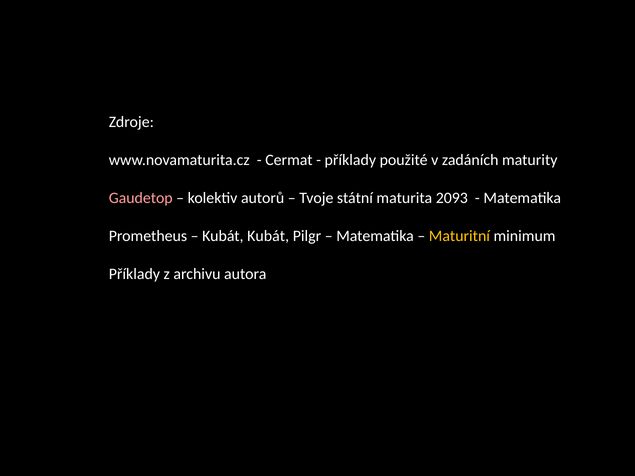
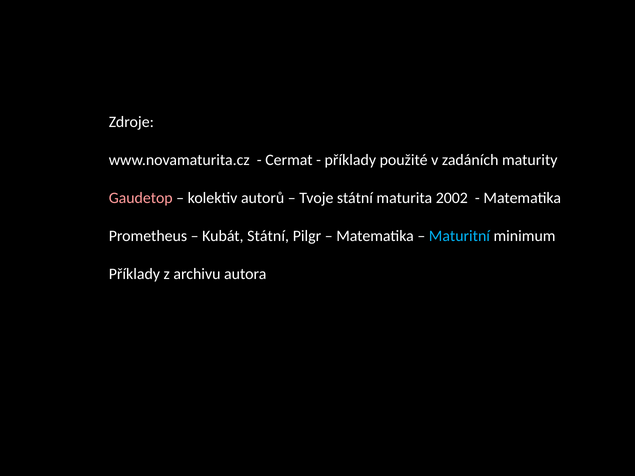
2093: 2093 -> 2002
Kubát Kubát: Kubát -> Státní
Maturitní colour: yellow -> light blue
